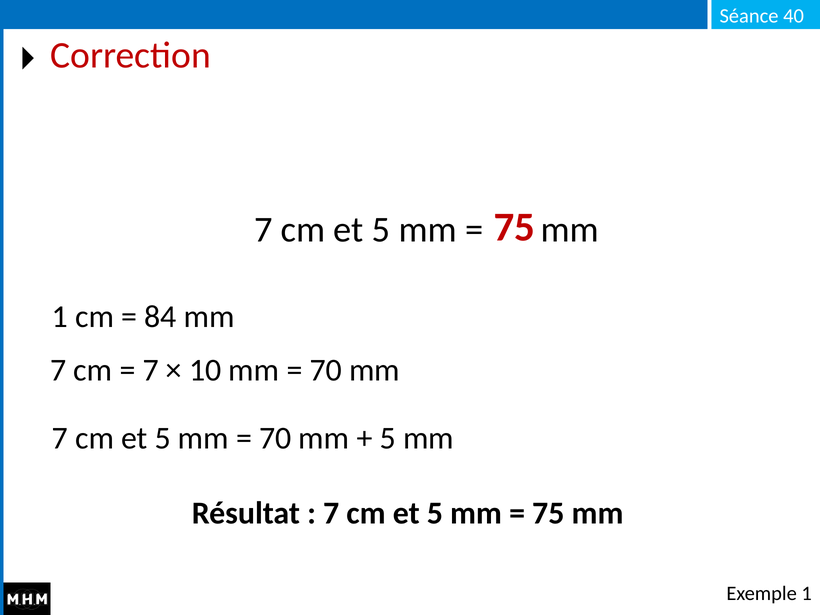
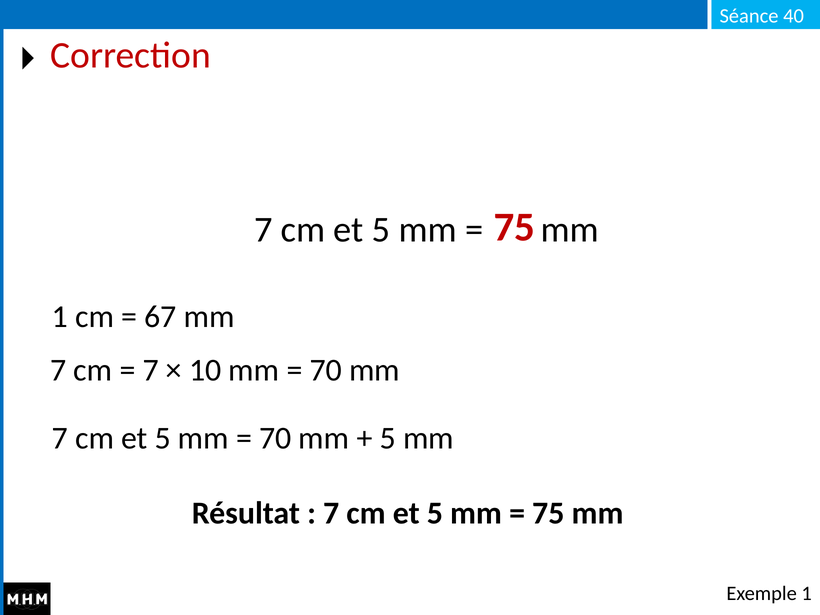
84: 84 -> 67
